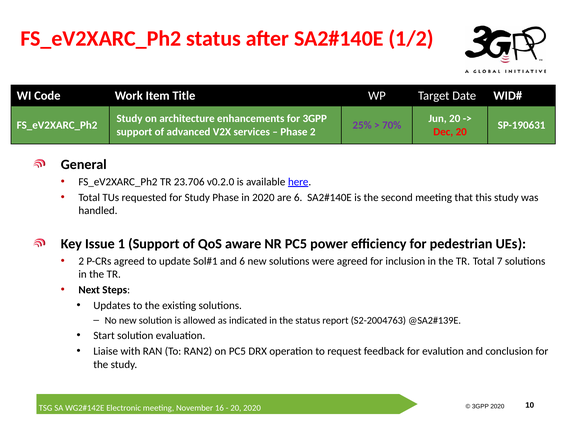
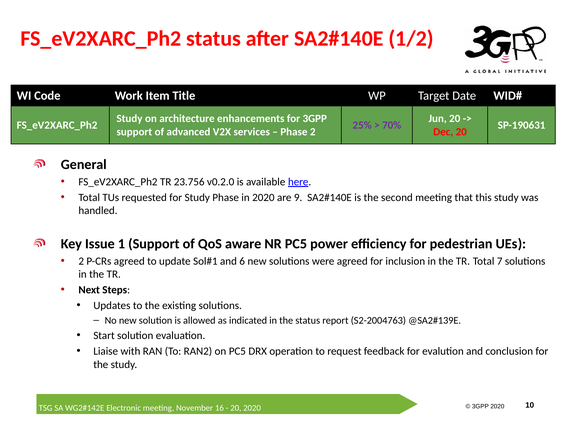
23.706: 23.706 -> 23.756
are 6: 6 -> 9
